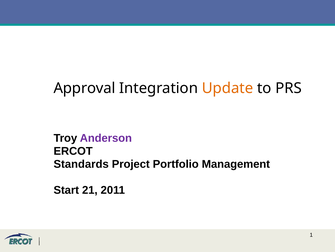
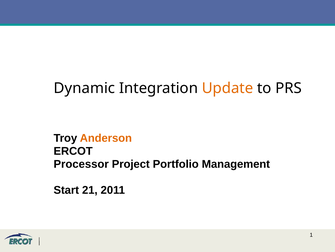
Approval: Approval -> Dynamic
Anderson colour: purple -> orange
Standards: Standards -> Processor
